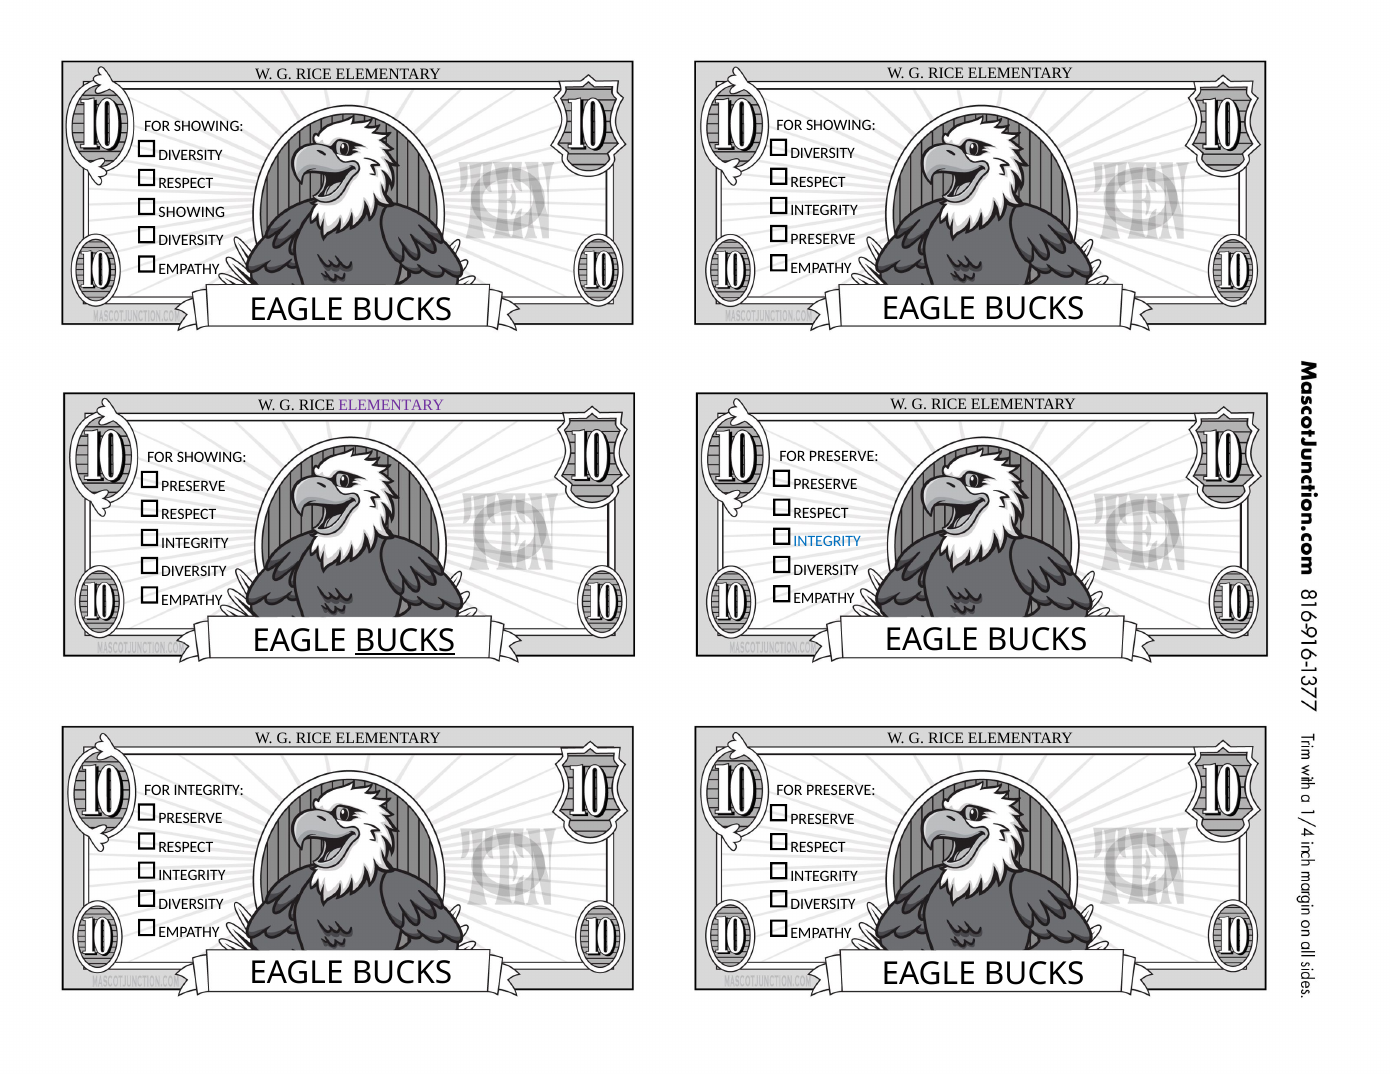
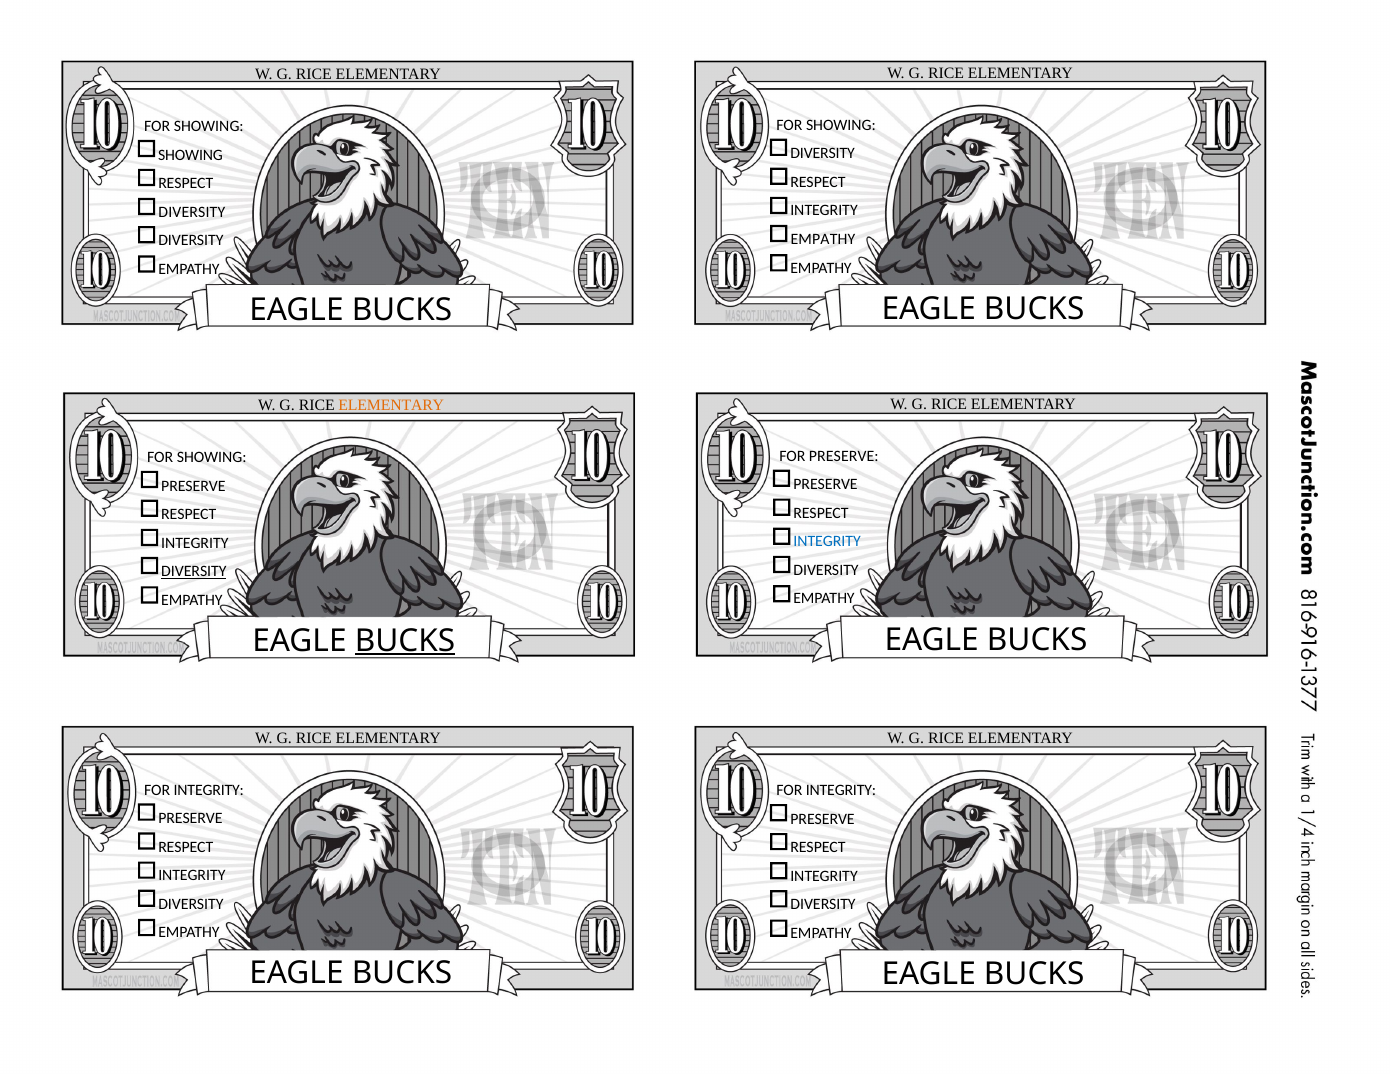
DIVERSITY at (190, 155): DIVERSITY -> SHOWING
SHOWING at (192, 212): SHOWING -> DIVERSITY
PRESERVE at (823, 239): PRESERVE -> EMPATHY
ELEMENTARY at (391, 405) colour: purple -> orange
DIVERSITY at (194, 571) underline: none -> present
PRESERVE at (841, 791): PRESERVE -> INTEGRITY
